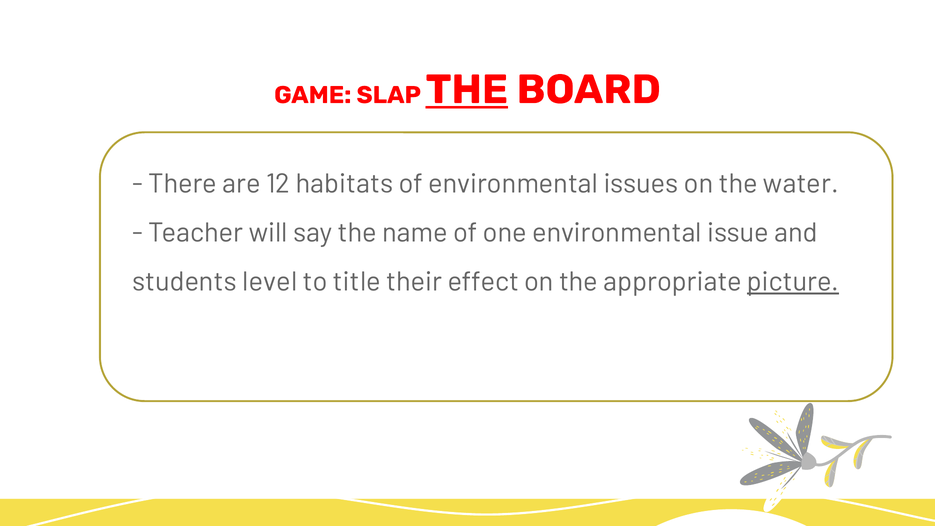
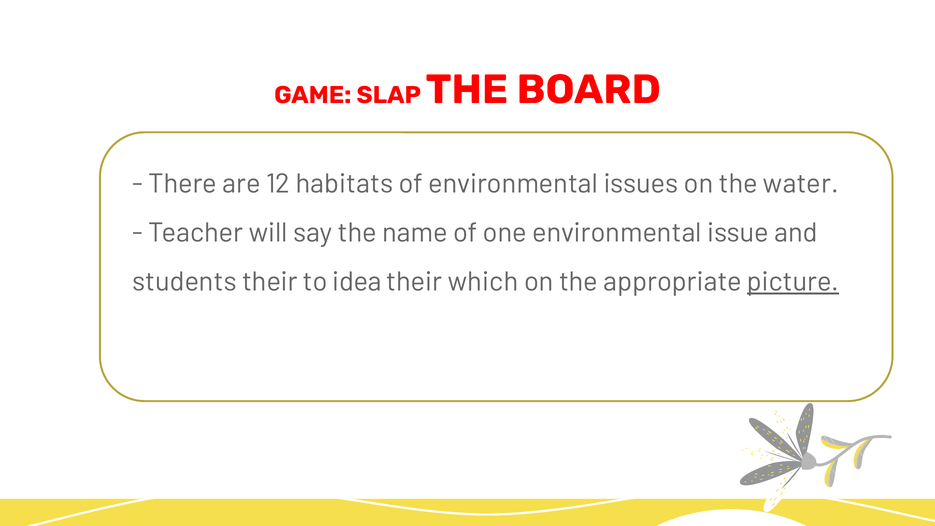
THE at (467, 90) underline: present -> none
students level: level -> their
title: title -> idea
effect: effect -> which
